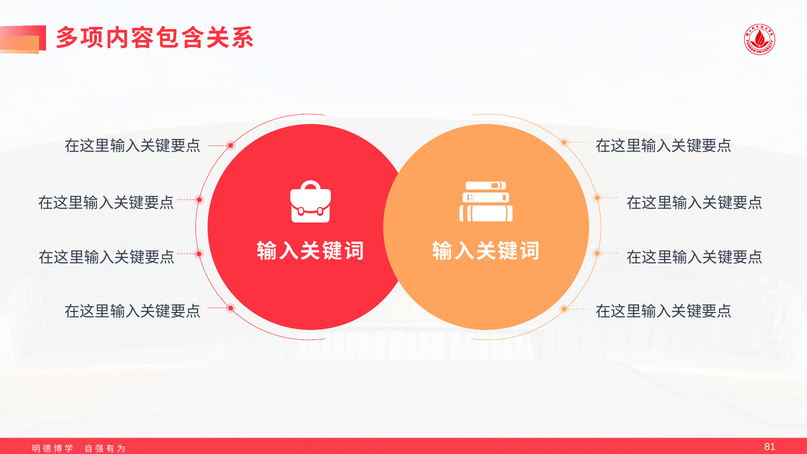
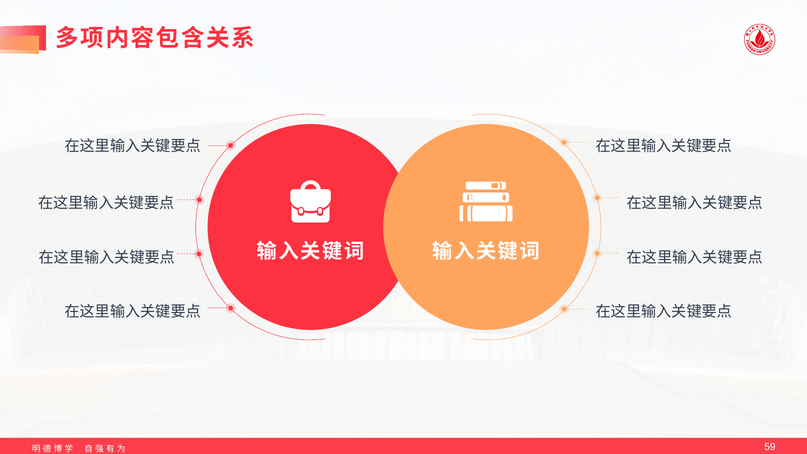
81: 81 -> 59
